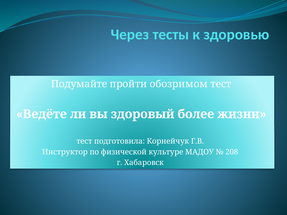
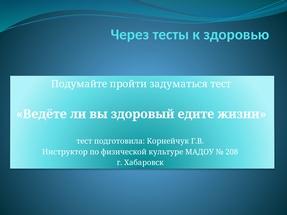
обозримом: обозримом -> задуматься
более: более -> едите
